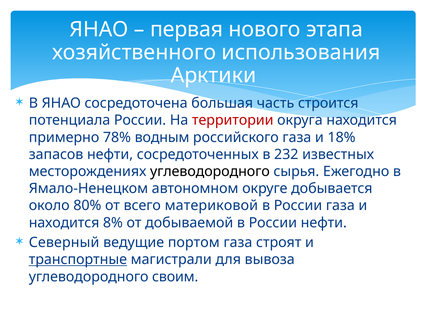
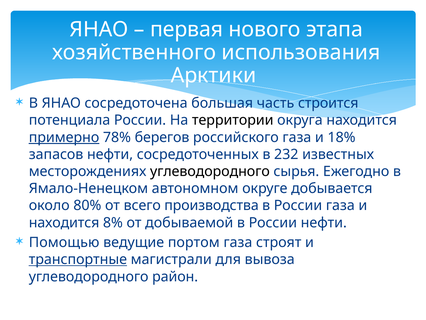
территории colour: red -> black
примерно underline: none -> present
водным: водным -> берегов
материковой: материковой -> производства
Северный: Северный -> Помощью
своим: своим -> район
